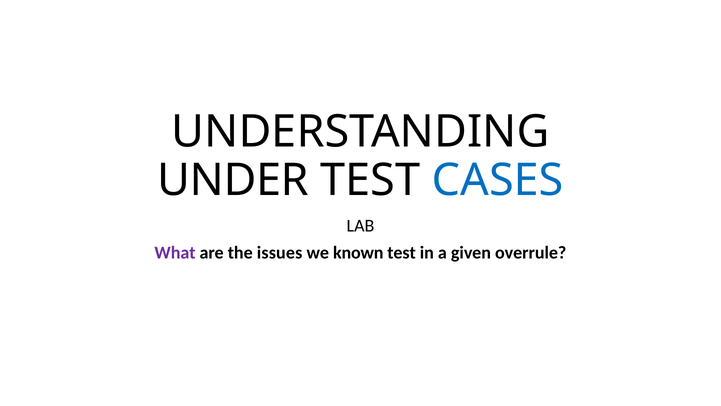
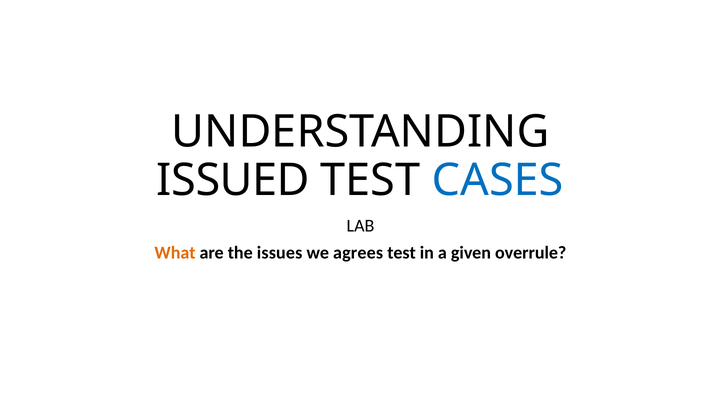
UNDER: UNDER -> ISSUED
What colour: purple -> orange
known: known -> agrees
